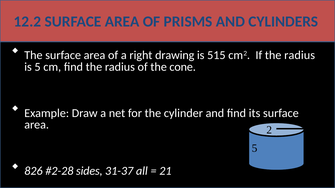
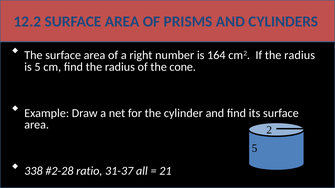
drawing: drawing -> number
515: 515 -> 164
826: 826 -> 338
sides: sides -> ratio
